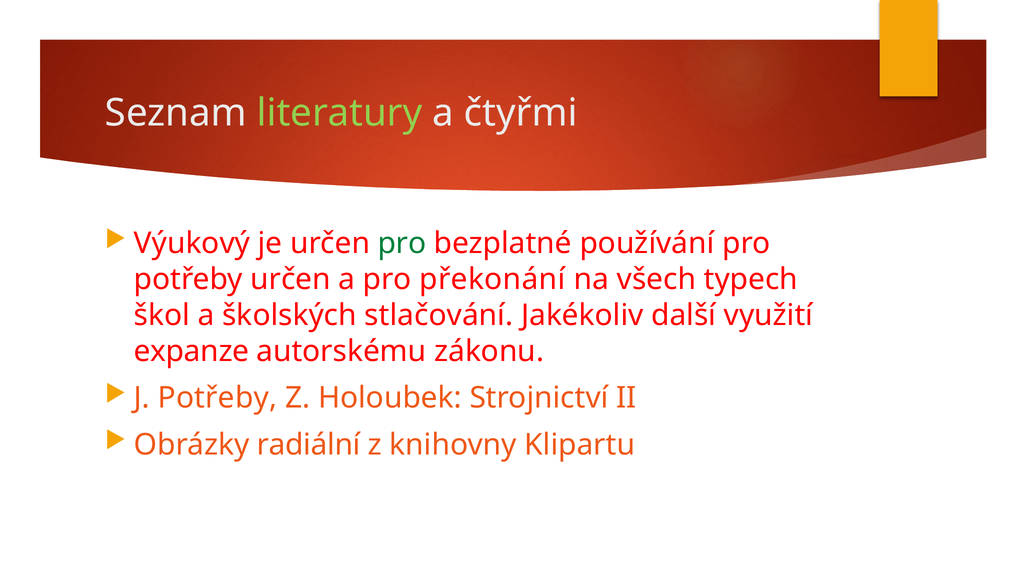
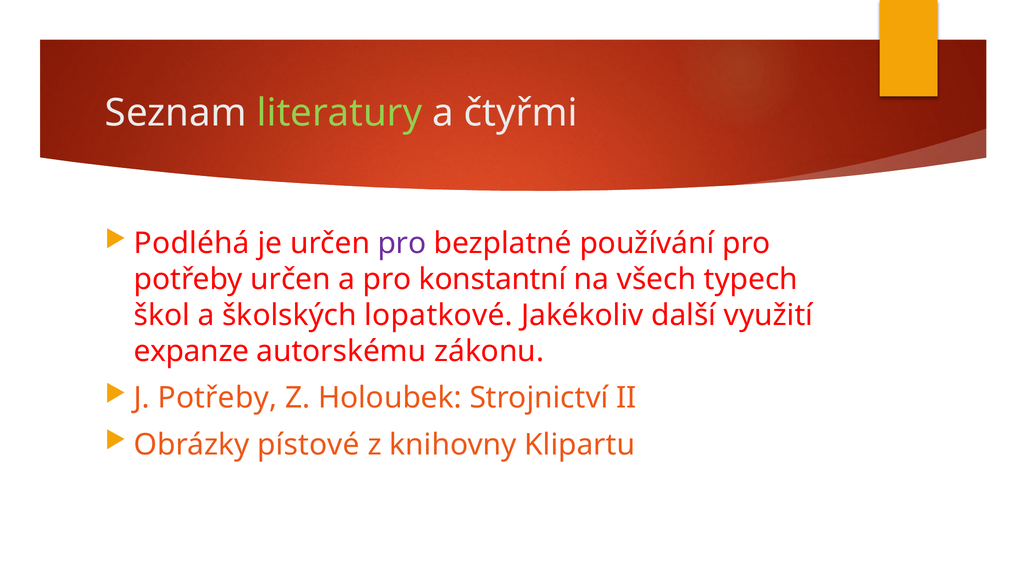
Výukový: Výukový -> Podléhá
pro at (402, 243) colour: green -> purple
překonání: překonání -> konstantní
stlačování: stlačování -> lopatkové
radiální: radiální -> pístové
